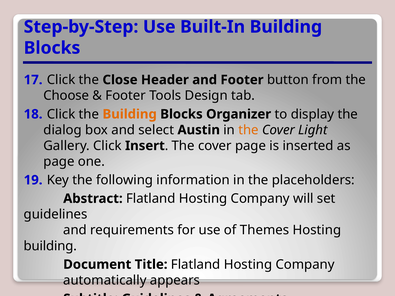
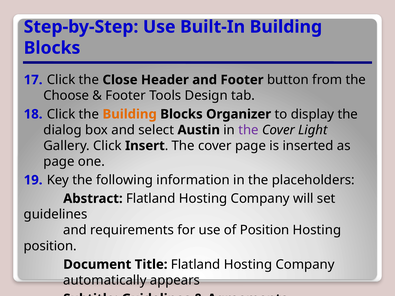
the at (248, 130) colour: orange -> purple
of Themes: Themes -> Position
building at (50, 246): building -> position
